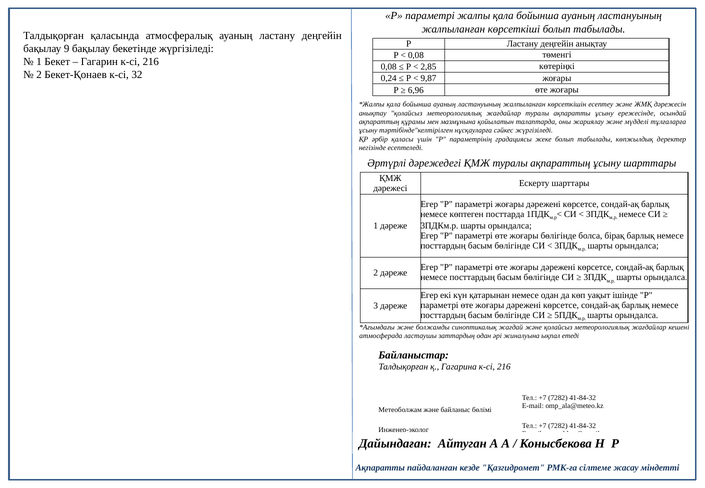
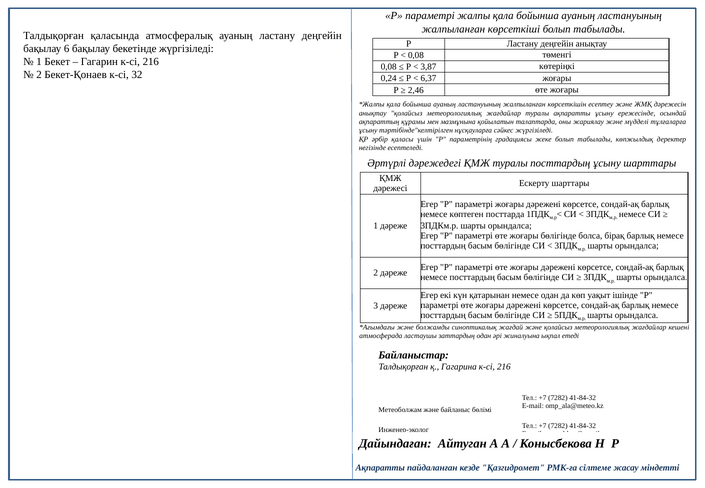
9: 9 -> 6
2,85: 2,85 -> 3,87
9,87: 9,87 -> 6,37
6,96: 6,96 -> 2,46
туралы ақпараттың: ақпараттың -> посттардың
